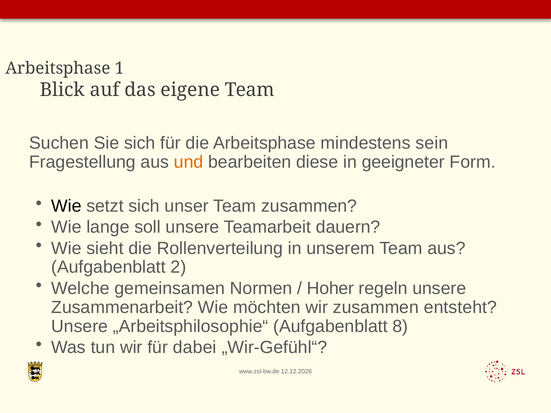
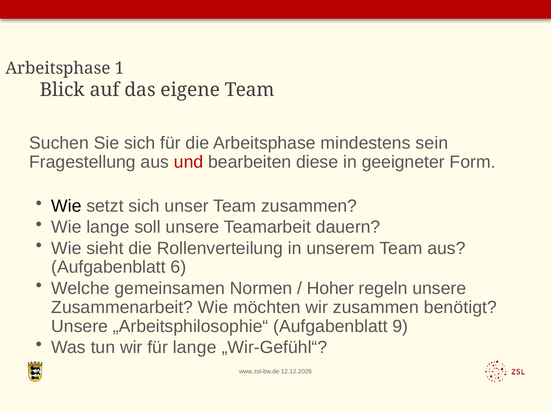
und colour: orange -> red
2: 2 -> 6
entsteht: entsteht -> benötigt
8: 8 -> 9
für dabei: dabei -> lange
